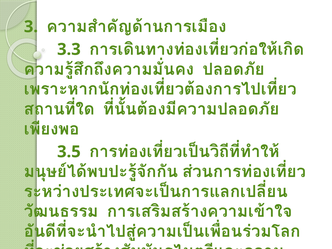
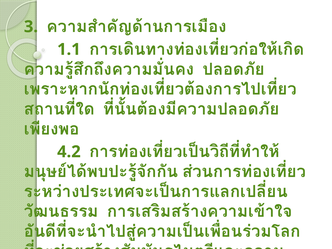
3.3: 3.3 -> 1.1
3.5: 3.5 -> 4.2
